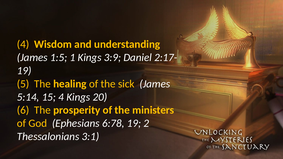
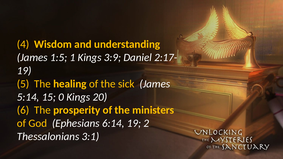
15 4: 4 -> 0
6:78: 6:78 -> 6:14
